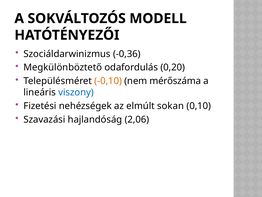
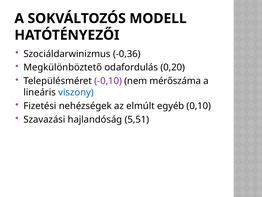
-0,10 colour: orange -> purple
sokan: sokan -> egyéb
2,06: 2,06 -> 5,51
